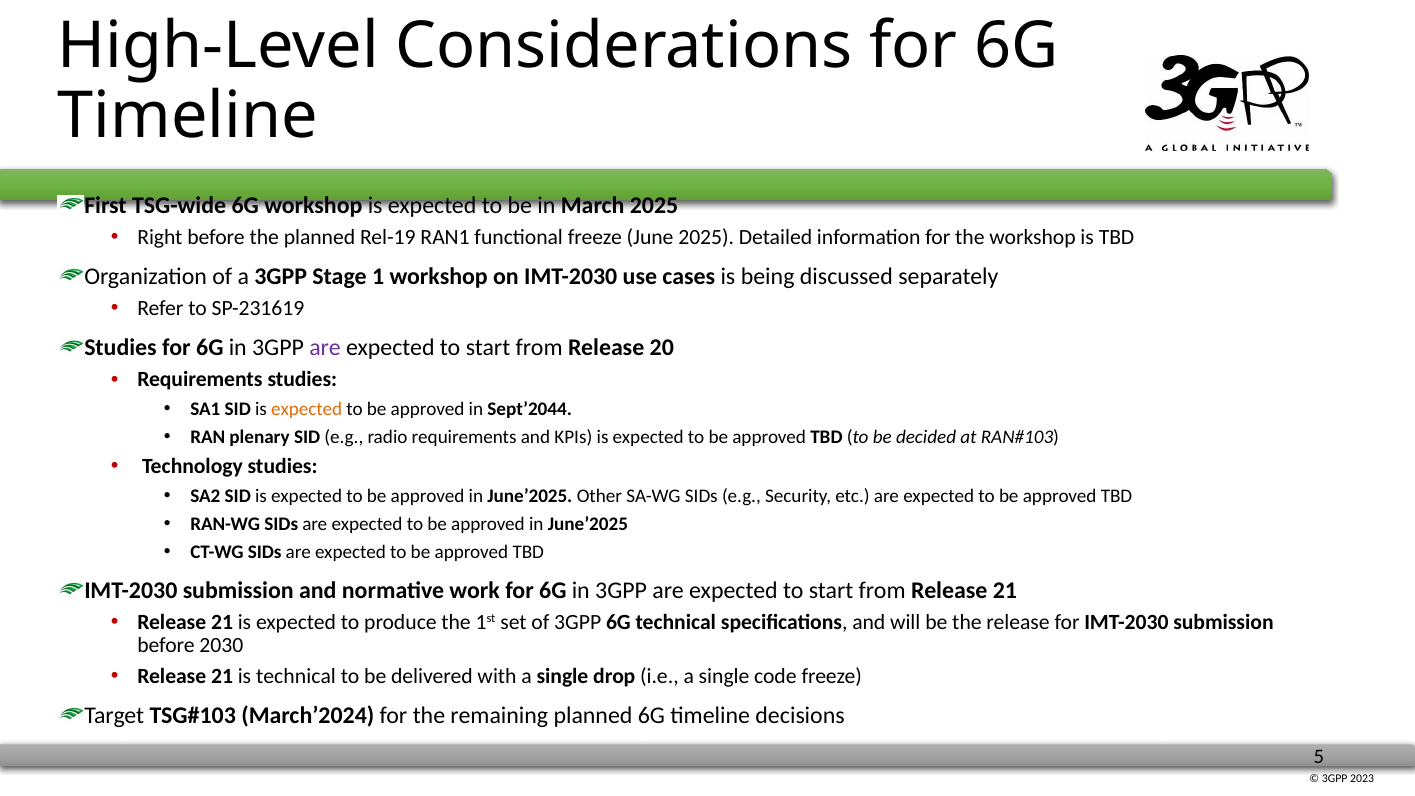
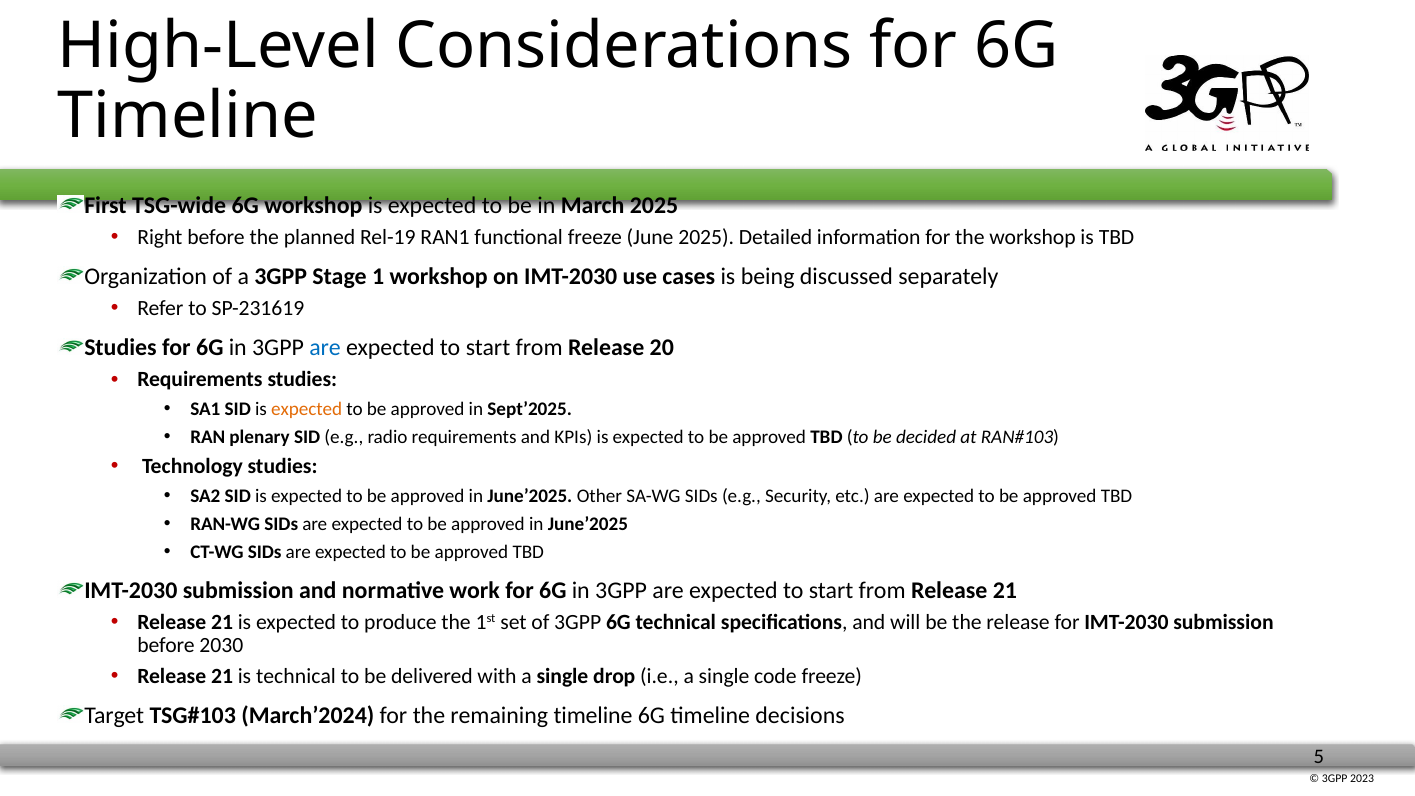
are at (325, 348) colour: purple -> blue
Sept’2044: Sept’2044 -> Sept’2025
remaining planned: planned -> timeline
